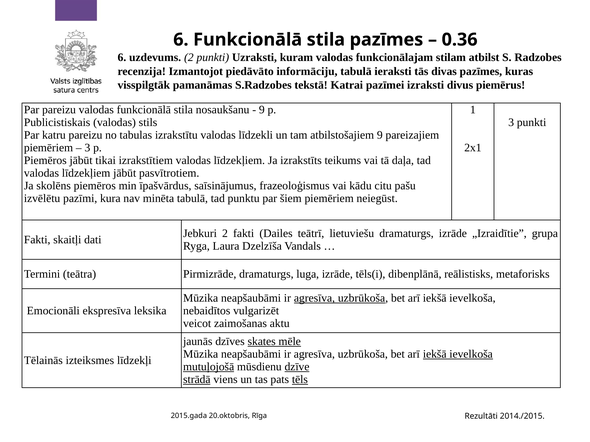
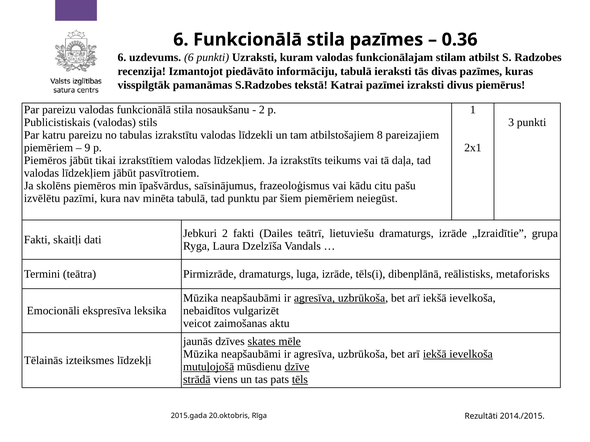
uzdevums 2: 2 -> 6
9 at (262, 110): 9 -> 2
atbilstošajiem 9: 9 -> 8
3 at (87, 148): 3 -> 9
